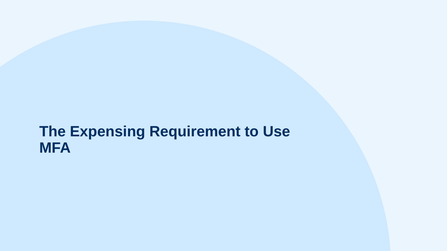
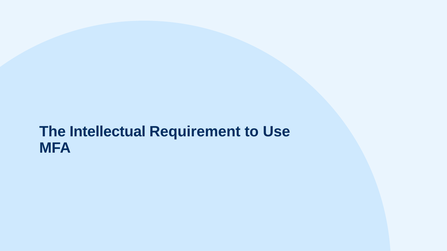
Expensing: Expensing -> Intellectual
